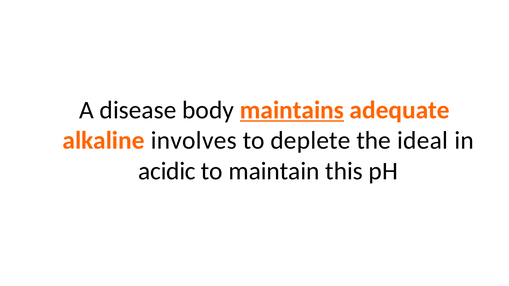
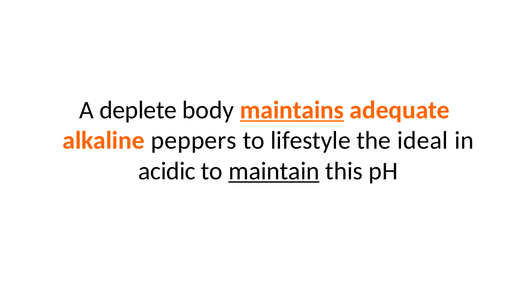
disease: disease -> deplete
involves: involves -> peppers
deplete: deplete -> lifestyle
maintain underline: none -> present
